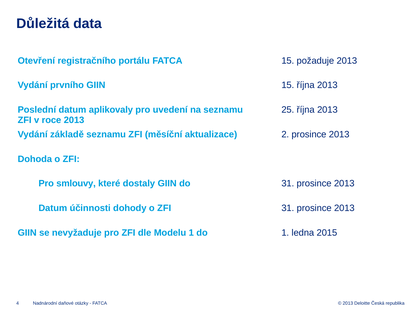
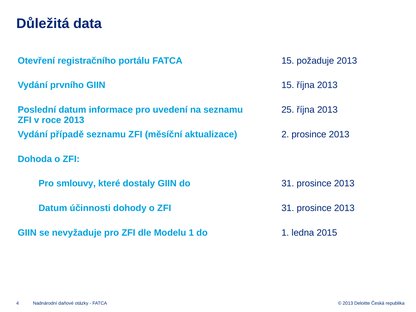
aplikovaly: aplikovaly -> informace
základě: základě -> případě
